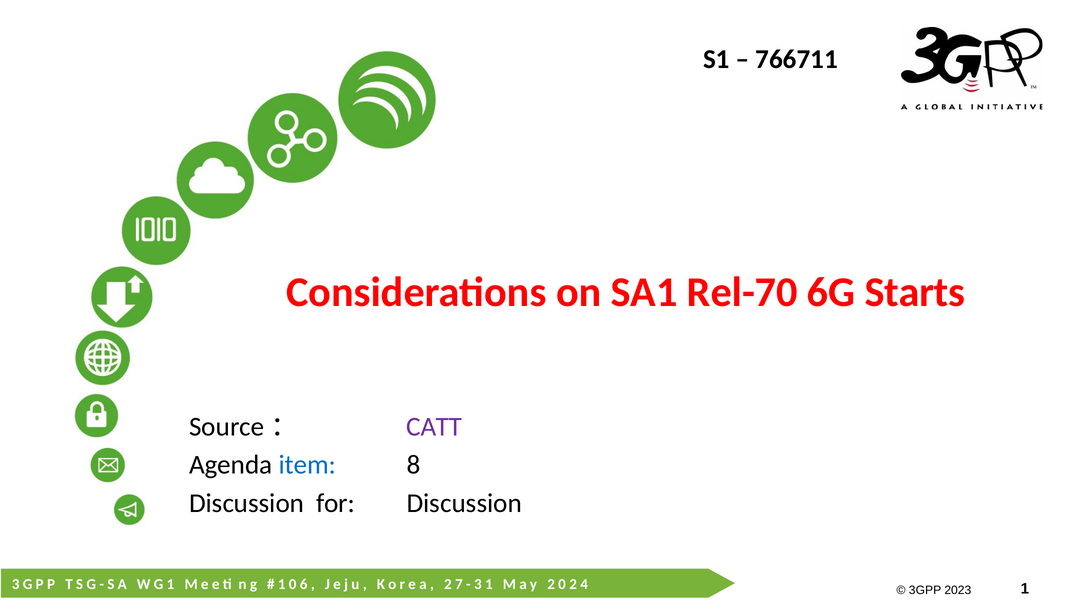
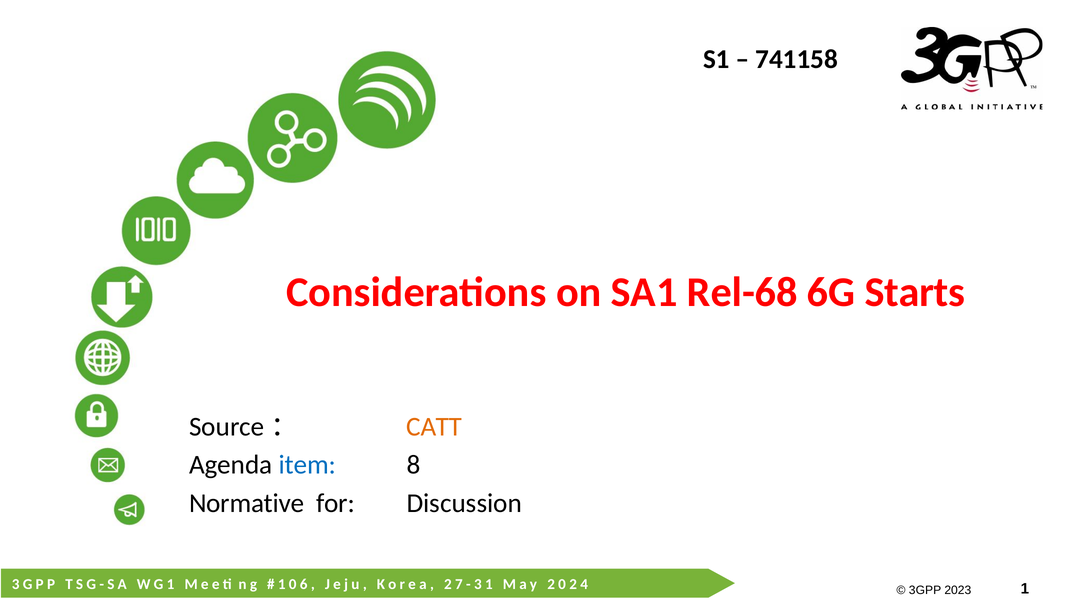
766711: 766711 -> 741158
Rel-70: Rel-70 -> Rel-68
CATT colour: purple -> orange
Discussion at (247, 503): Discussion -> Normative
